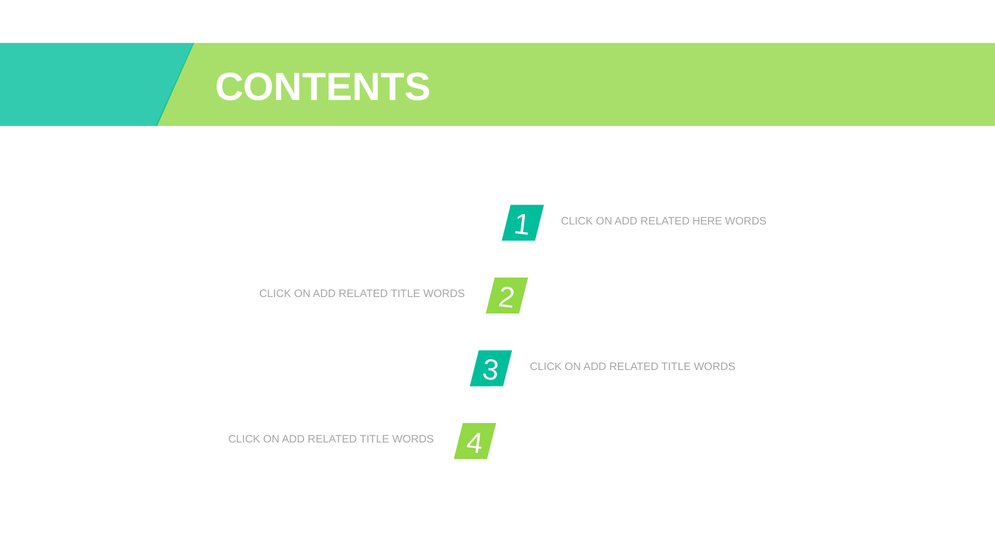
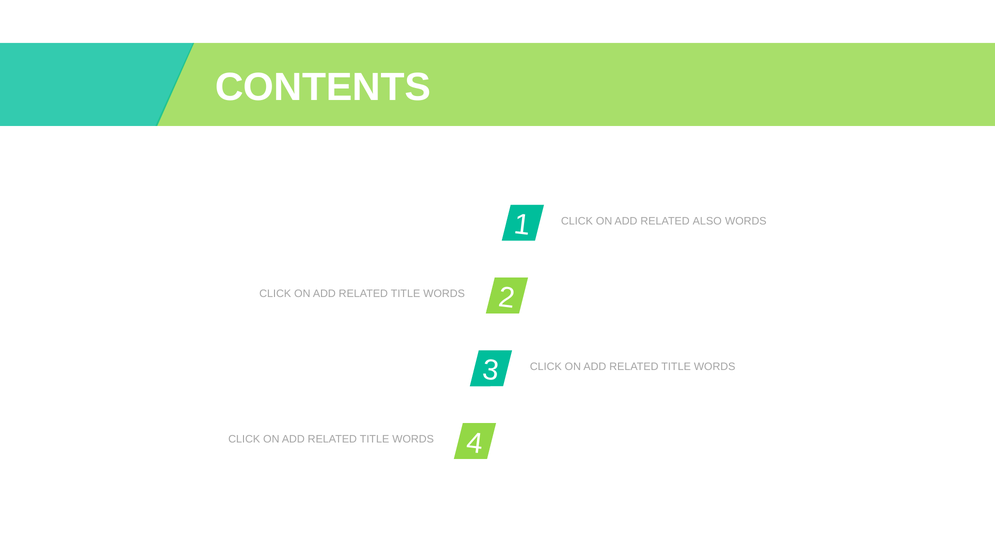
HERE: HERE -> ALSO
